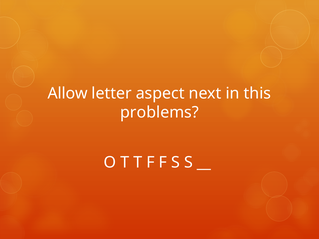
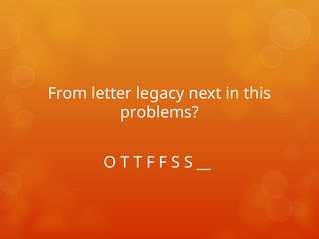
Allow: Allow -> From
aspect: aspect -> legacy
